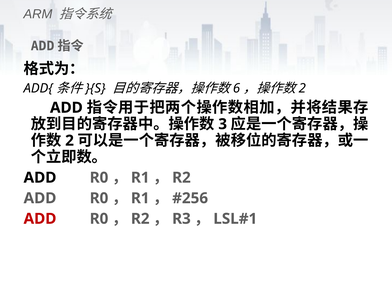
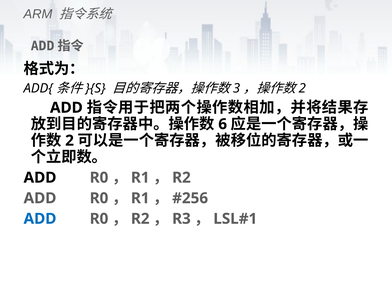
6: 6 -> 3
3: 3 -> 6
ADD at (40, 219) colour: red -> blue
